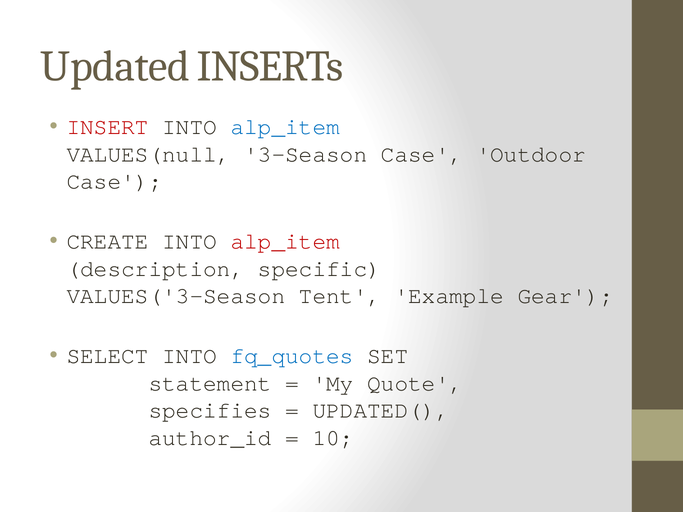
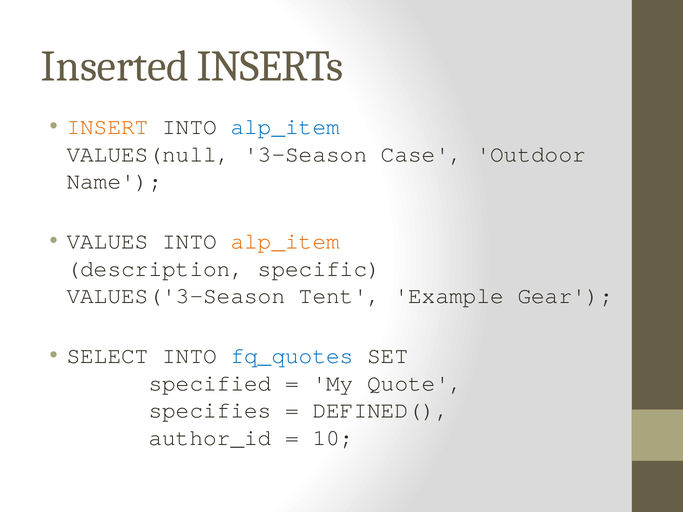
Updated: Updated -> Inserted
INSERT colour: red -> orange
Case at (114, 181): Case -> Name
CREATE: CREATE -> VALUES
alp_item at (285, 241) colour: red -> orange
statement: statement -> specified
UPDATED(: UPDATED( -> DEFINED(
